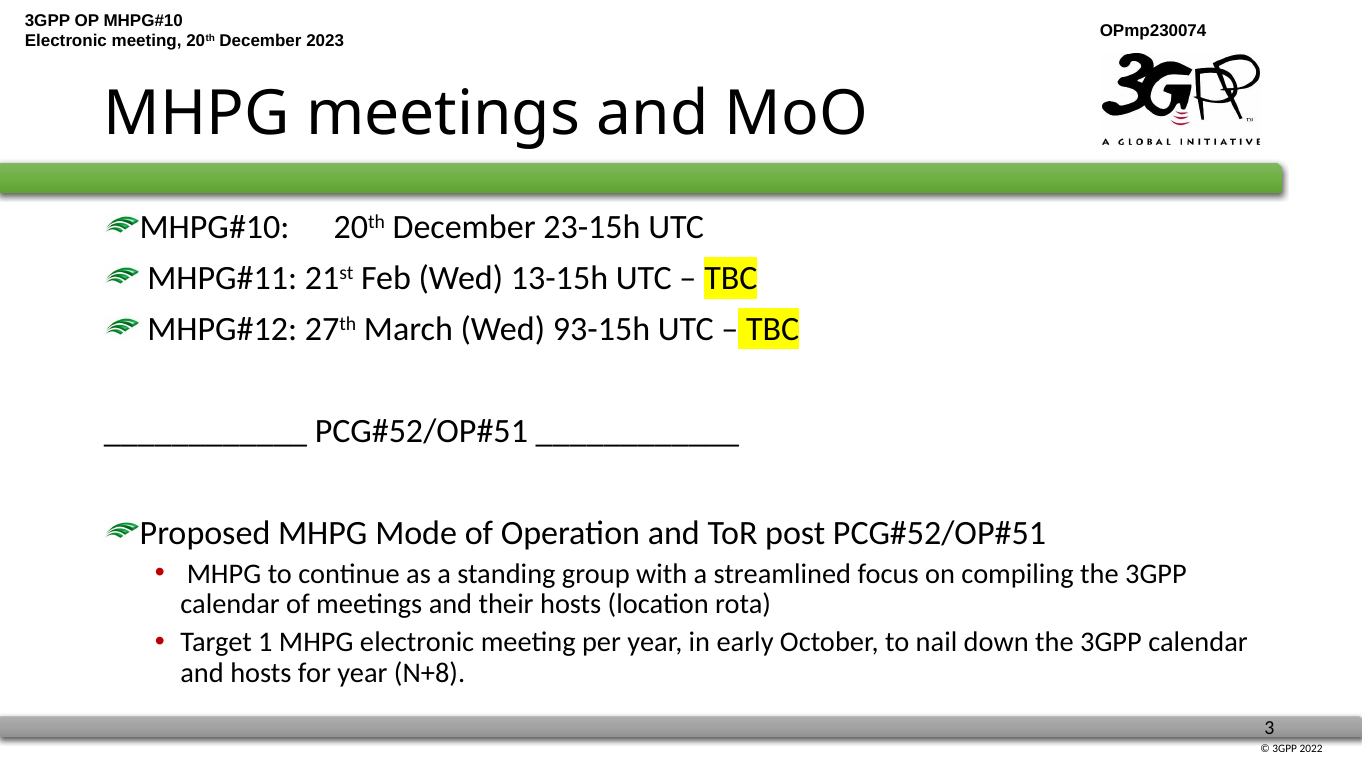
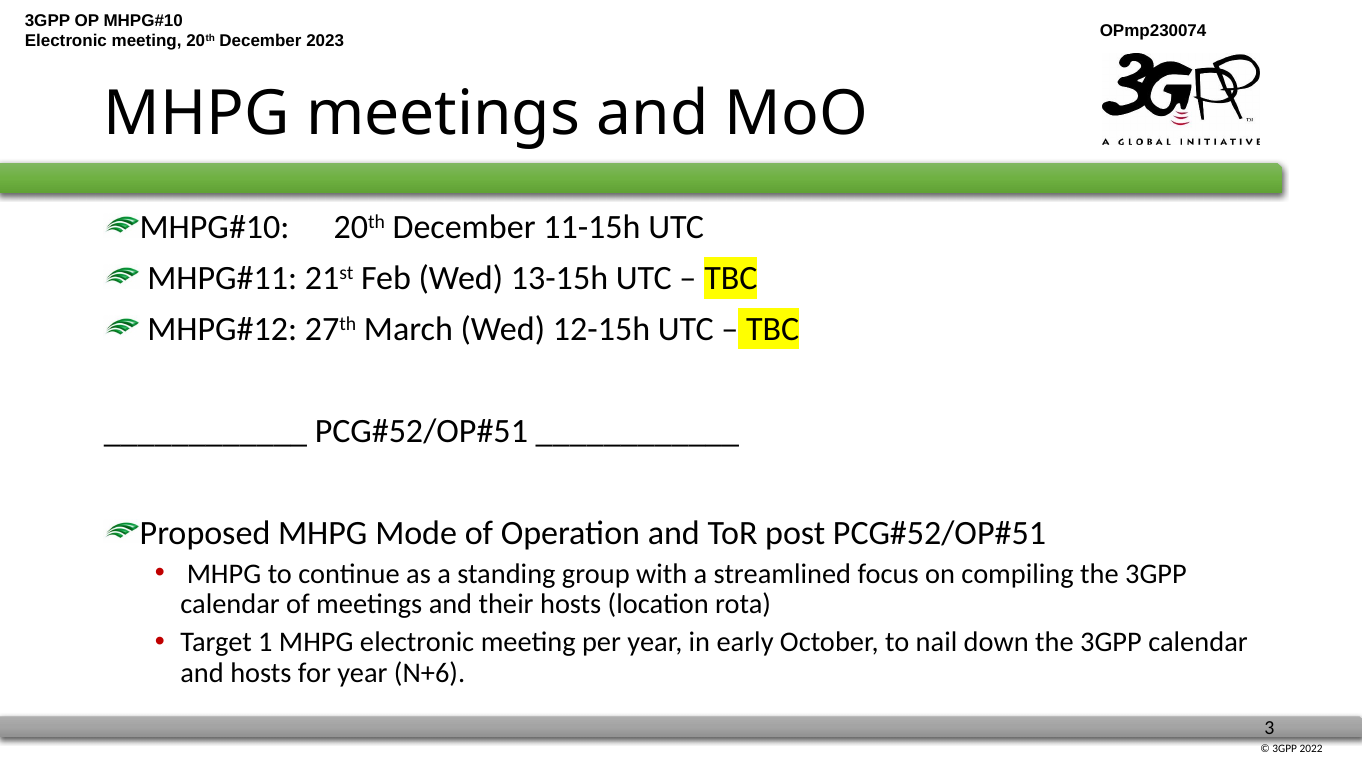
23-15h: 23-15h -> 11-15h
93-15h: 93-15h -> 12-15h
N+8: N+8 -> N+6
